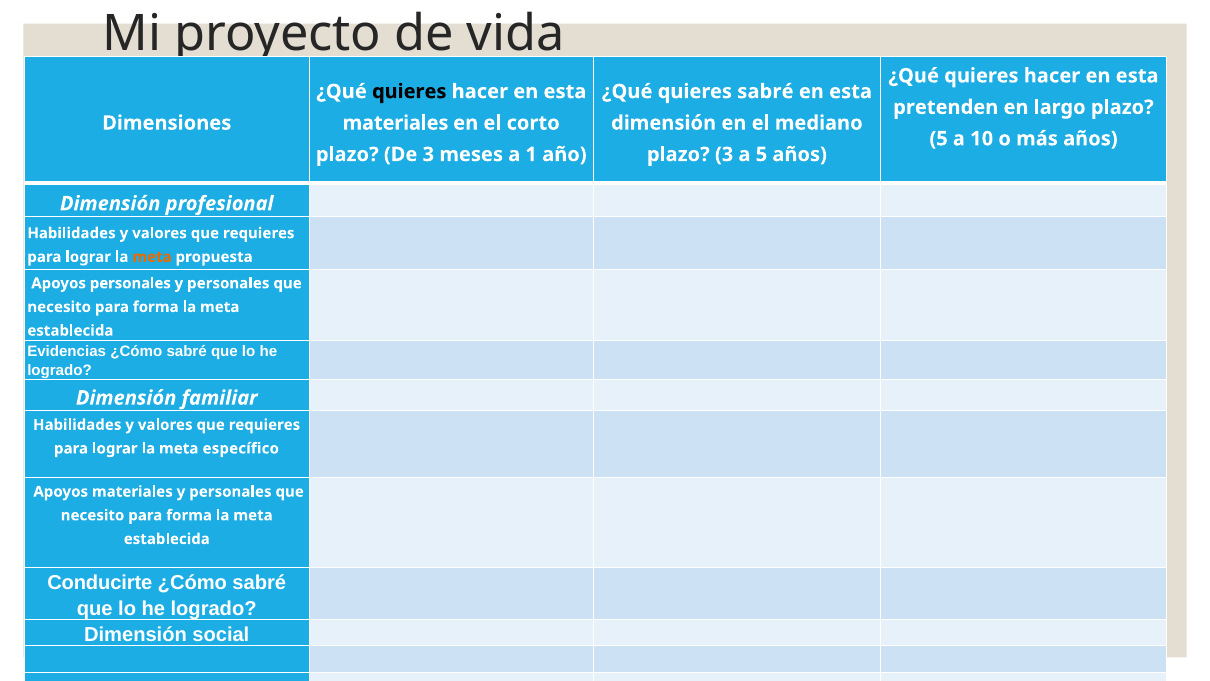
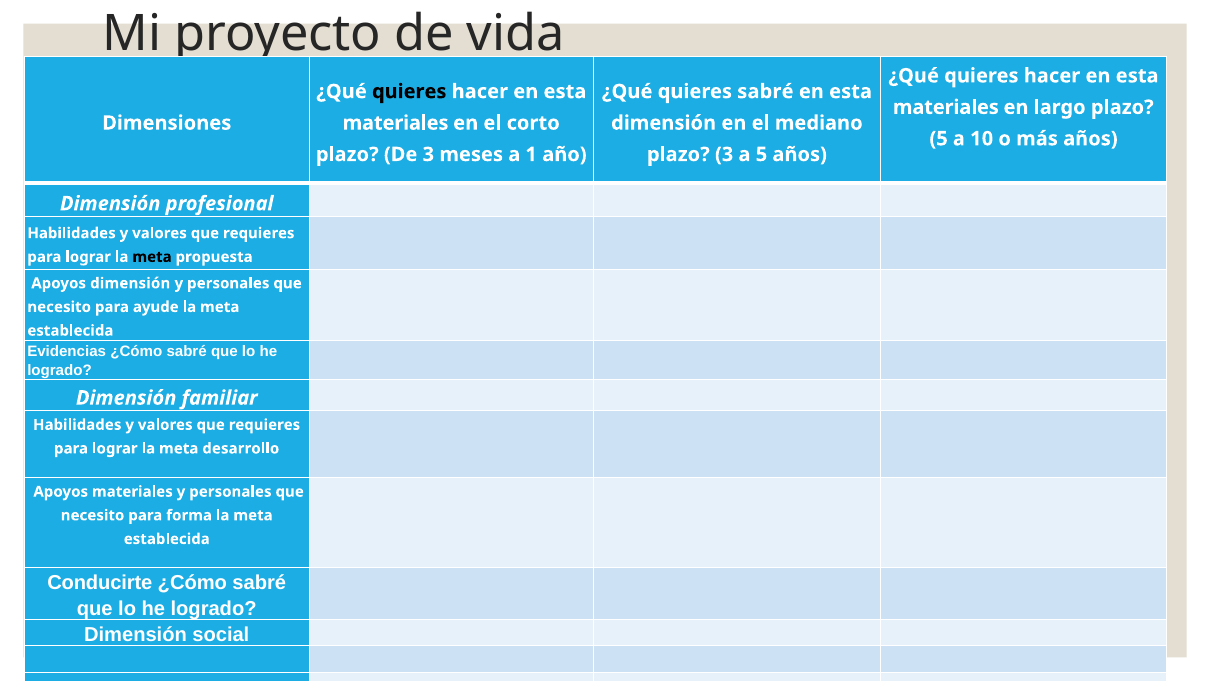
pretenden at (946, 107): pretenden -> materiales
meta at (152, 257) colour: orange -> black
Apoyos personales: personales -> dimensión
forma at (156, 307): forma -> ayude
específico: específico -> desarrollo
